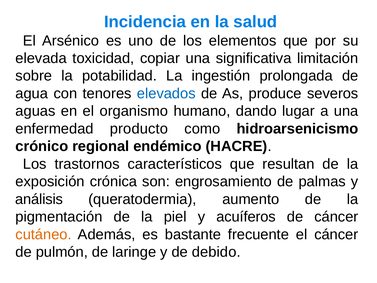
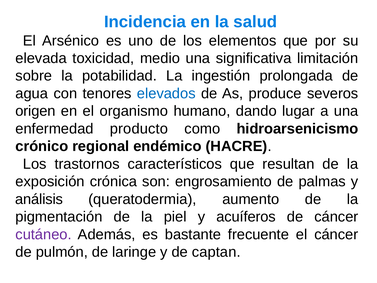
copiar: copiar -> medio
aguas: aguas -> origen
cutáneo colour: orange -> purple
debido: debido -> captan
